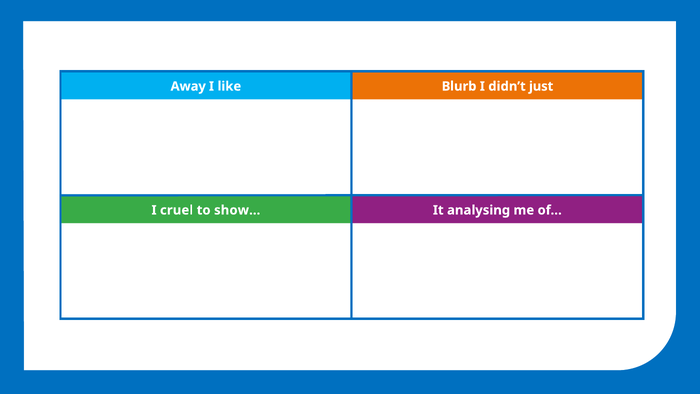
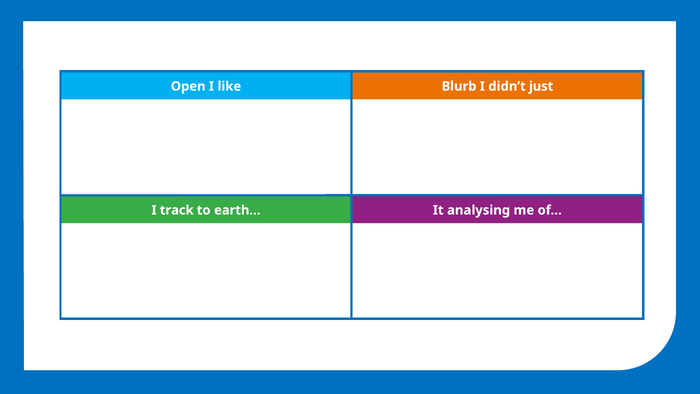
Away: Away -> Open
cruel: cruel -> track
show…: show… -> earth…
